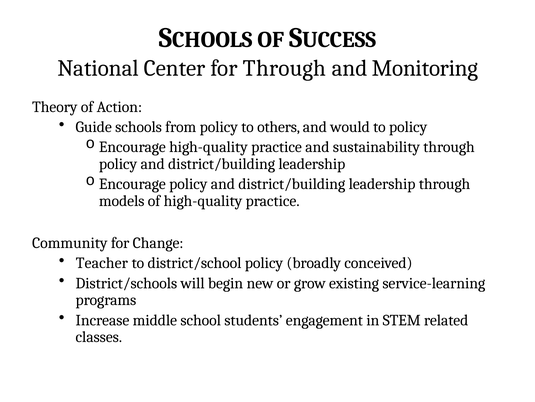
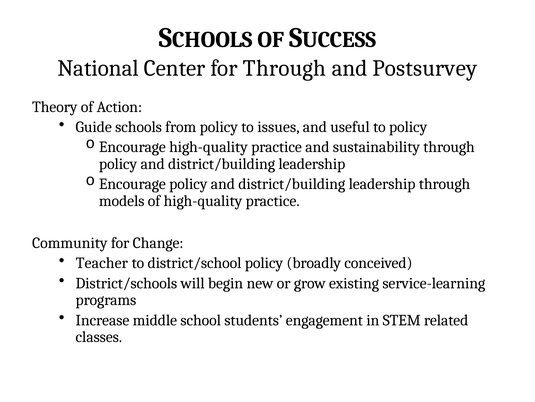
Monitoring: Monitoring -> Postsurvey
others: others -> issues
would: would -> useful
